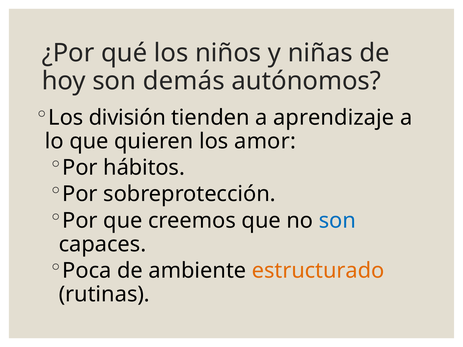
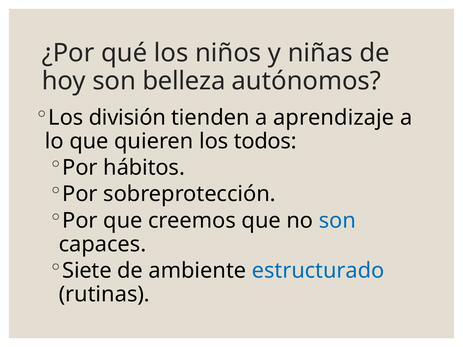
demás: demás -> belleza
amor: amor -> todos
Poca: Poca -> Siete
estructurado colour: orange -> blue
